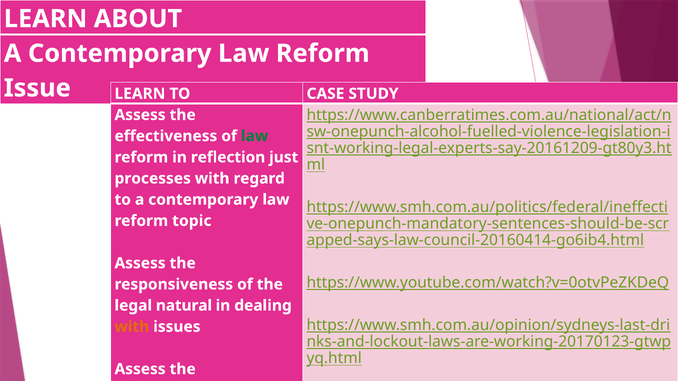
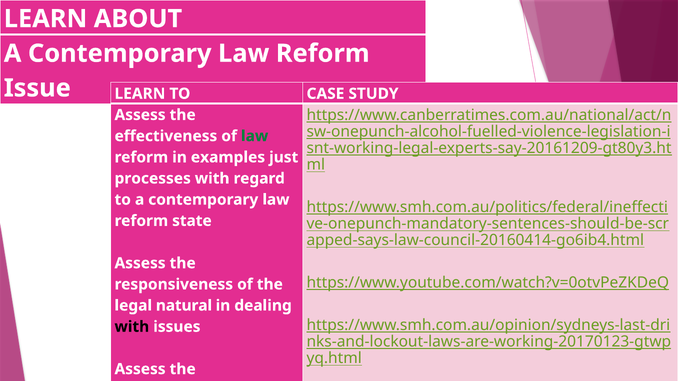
in reflection: reflection -> examples
topic: topic -> state
with at (132, 327) colour: orange -> black
